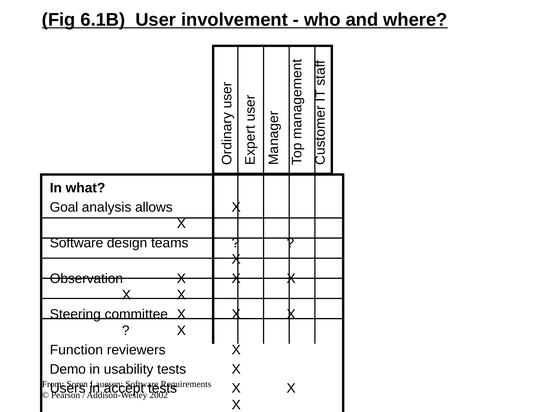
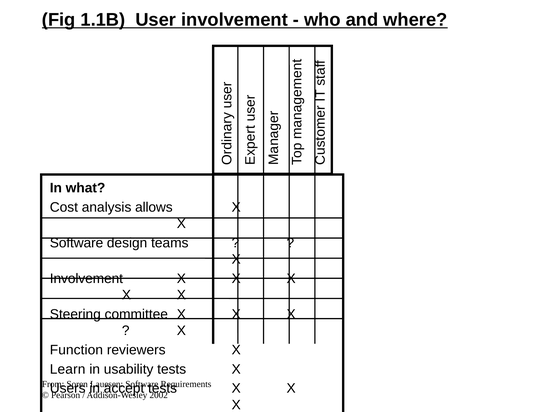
6.1B: 6.1B -> 1.1B
Goal: Goal -> Cost
Observation at (86, 278): Observation -> Involvement
Demo: Demo -> Learn
